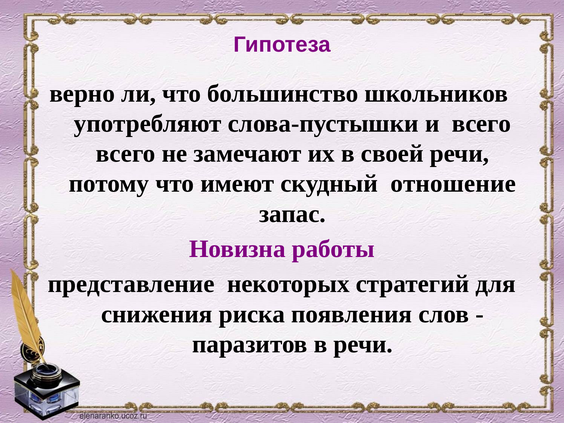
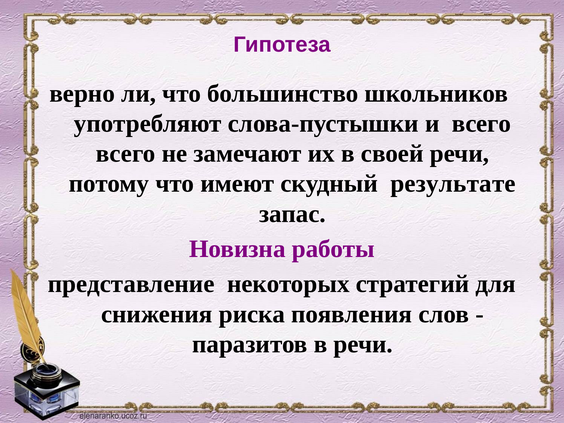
отношение: отношение -> результате
